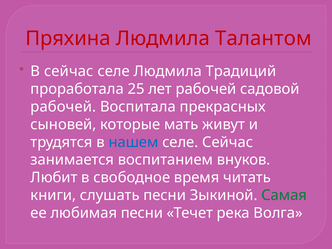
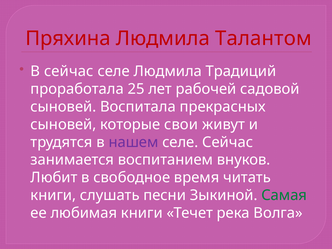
рабочей at (63, 107): рабочей -> сыновей
мать: мать -> свои
нашем colour: blue -> purple
любимая песни: песни -> книги
